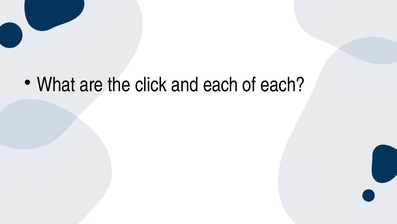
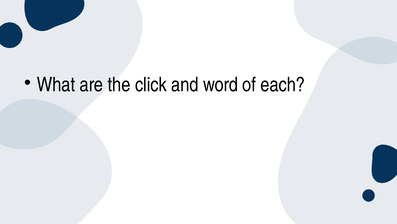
and each: each -> word
